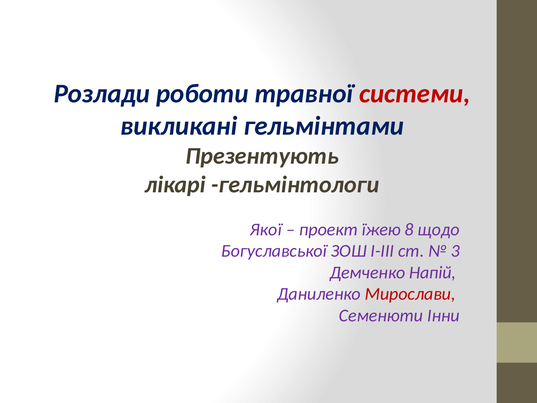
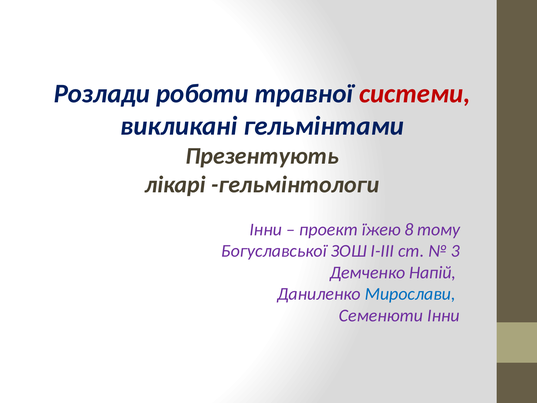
Якої at (266, 229): Якої -> Інни
щодо: щодо -> тому
Мирослави colour: red -> blue
